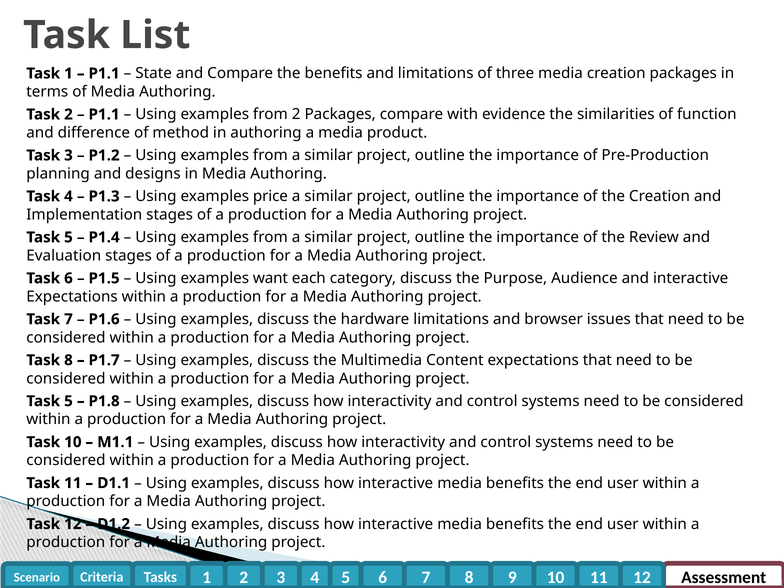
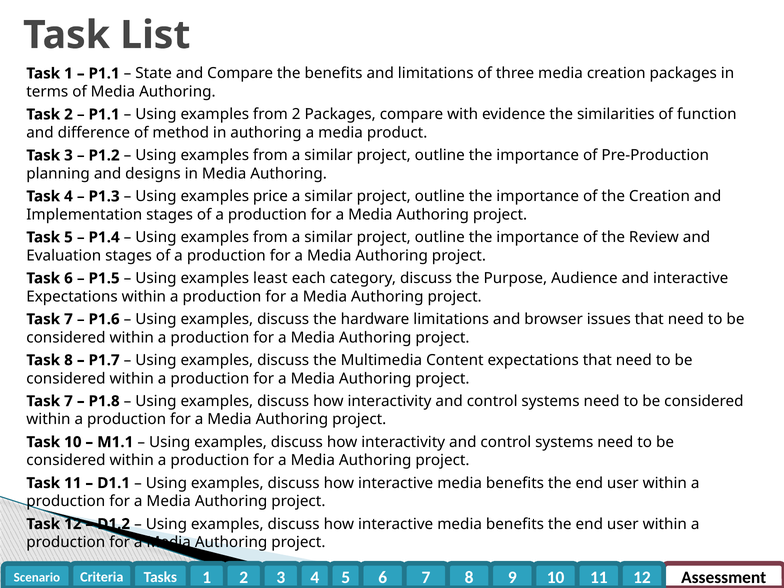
want: want -> least
5 at (68, 401): 5 -> 7
